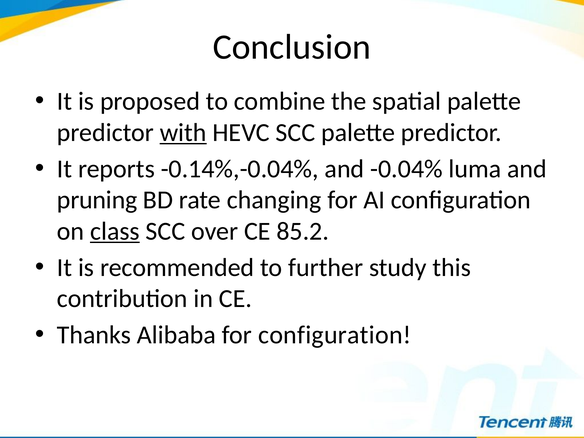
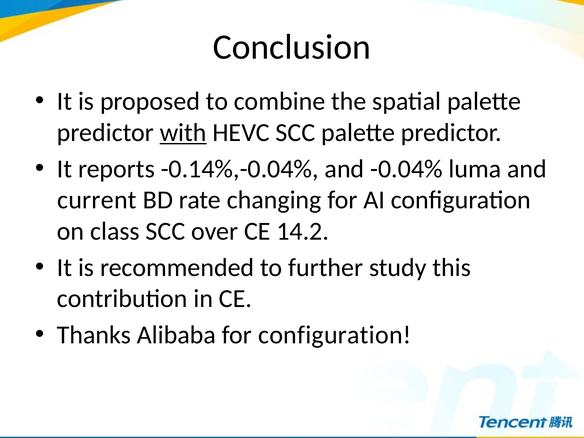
pruning: pruning -> current
class underline: present -> none
85.2: 85.2 -> 14.2
